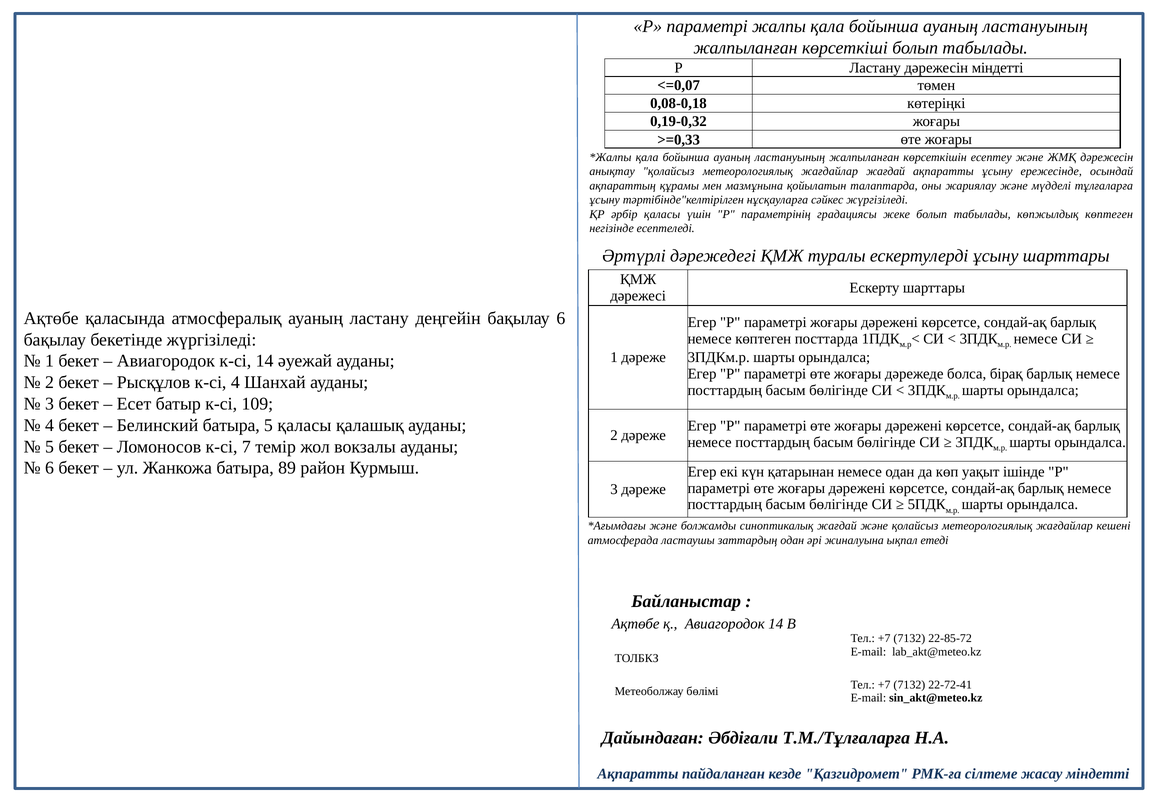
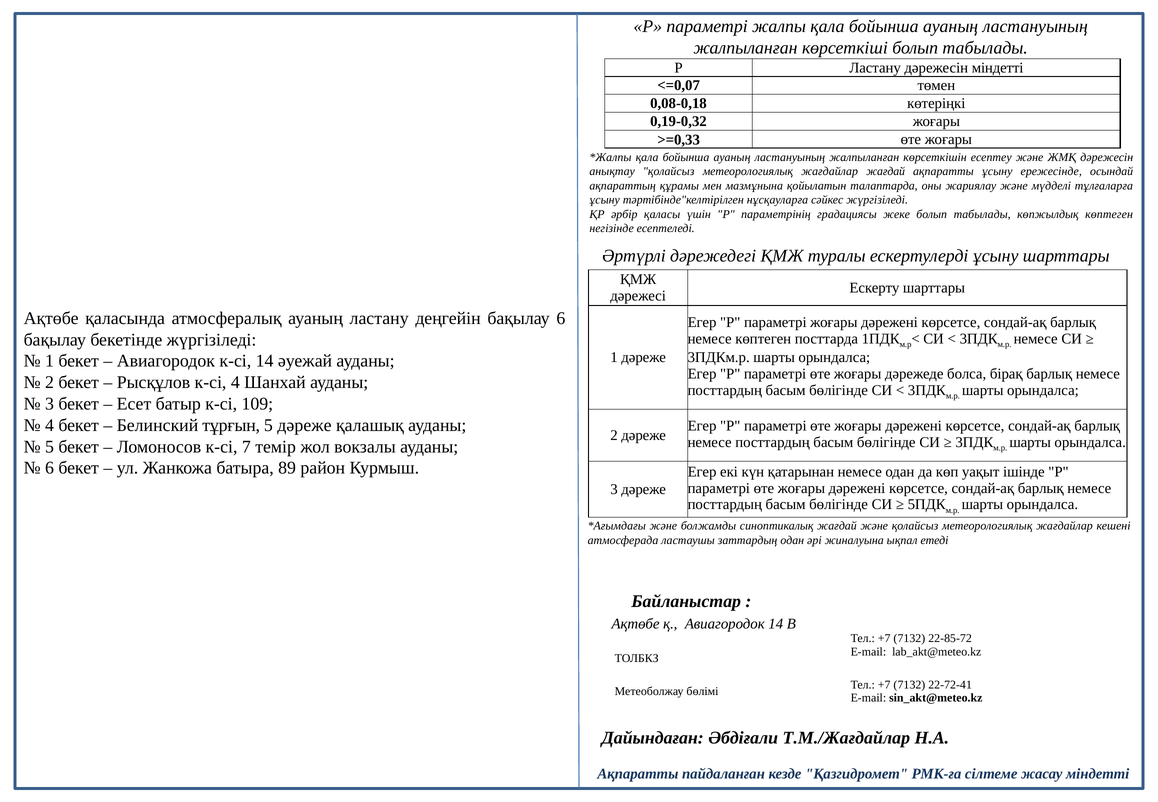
Белинский батыра: батыра -> тұрғын
5 қаласы: қаласы -> дәреже
Т.М./Тұлғаларға: Т.М./Тұлғаларға -> Т.М./Жағдайлар
